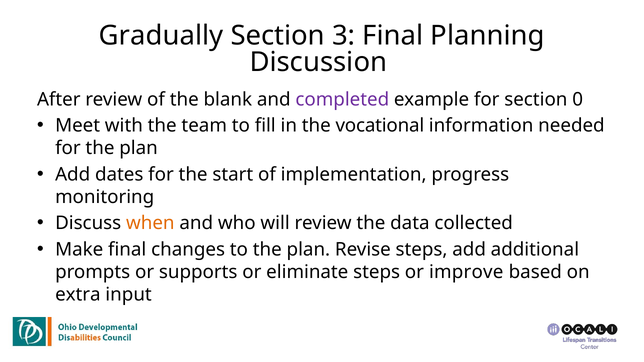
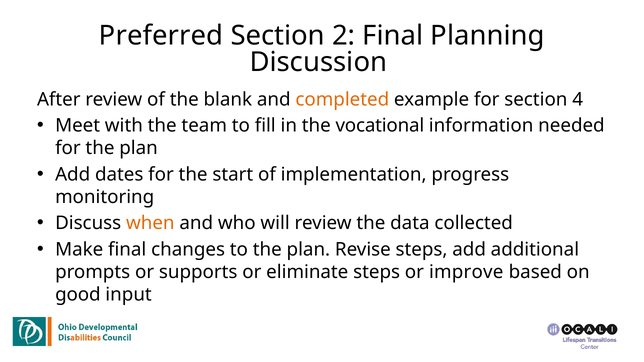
Gradually: Gradually -> Preferred
3: 3 -> 2
completed colour: purple -> orange
0: 0 -> 4
extra: extra -> good
